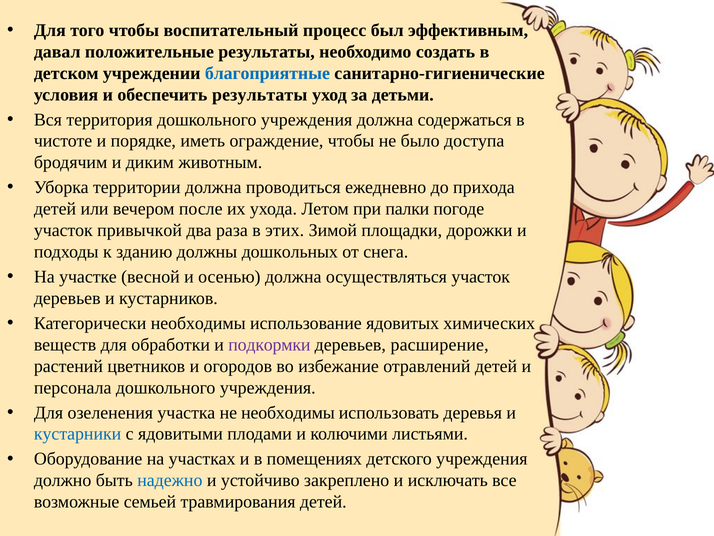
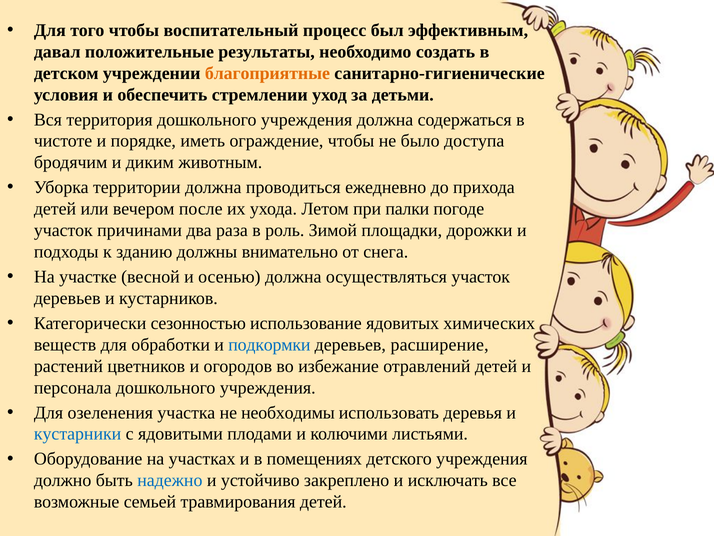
благоприятные colour: blue -> orange
обеспечить результаты: результаты -> стремлении
привычкой: привычкой -> причинами
этих: этих -> роль
дошкольных: дошкольных -> внимательно
Категорически необходимы: необходимы -> сезонностью
подкормки colour: purple -> blue
